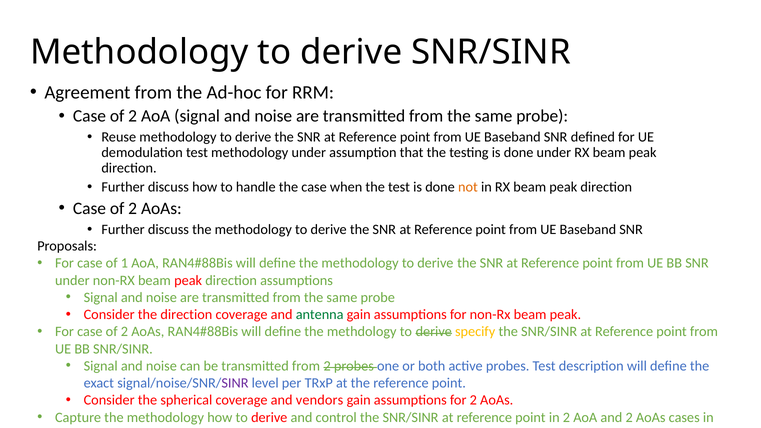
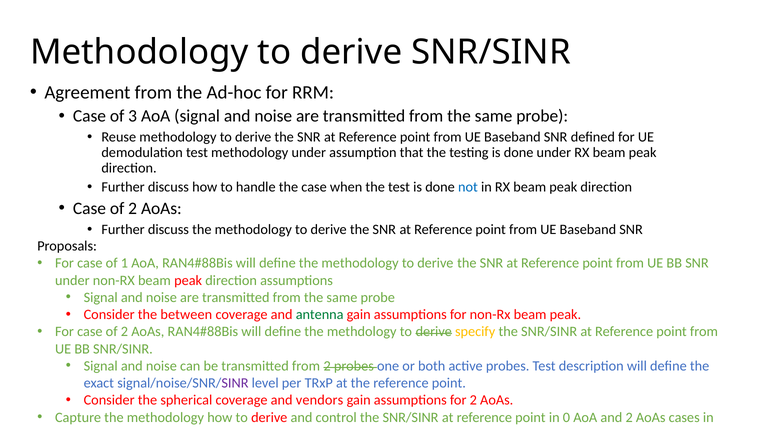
2 at (133, 116): 2 -> 3
not colour: orange -> blue
the direction: direction -> between
in 2: 2 -> 0
